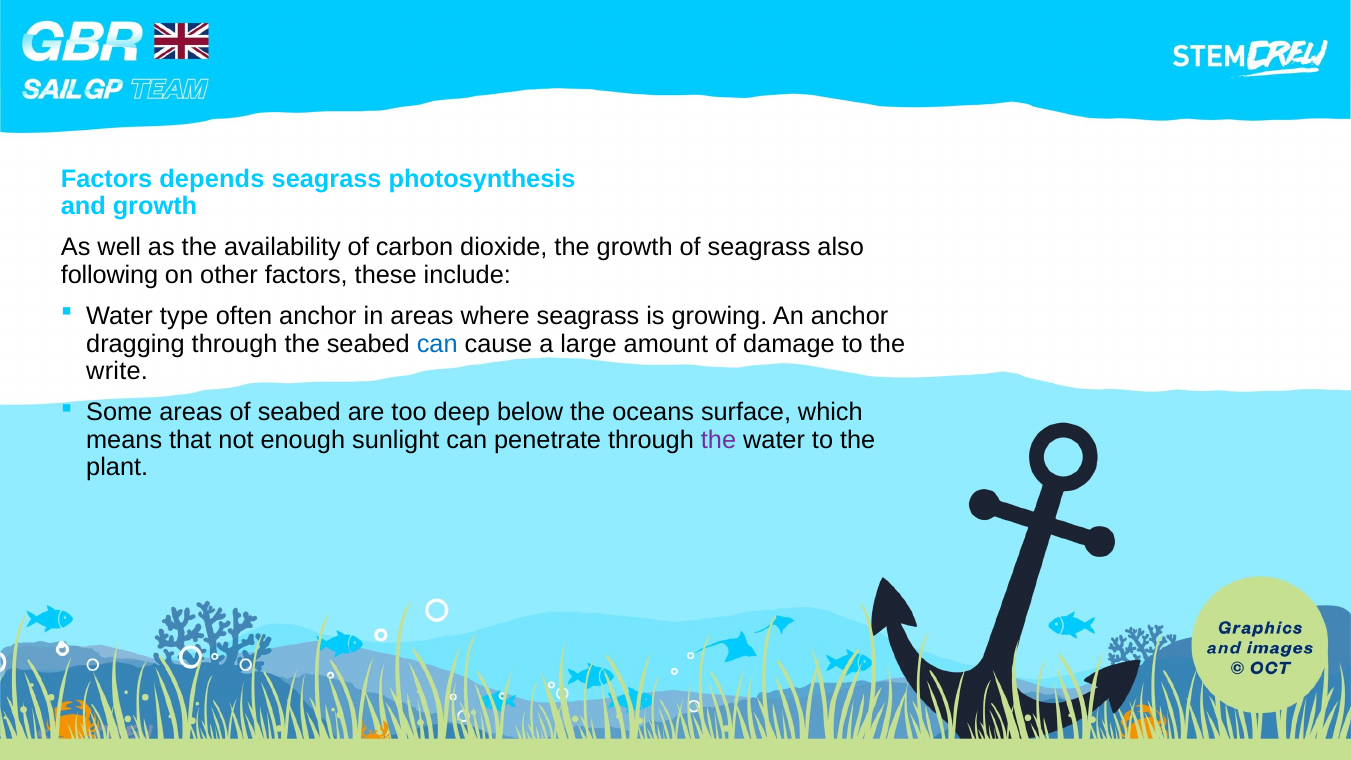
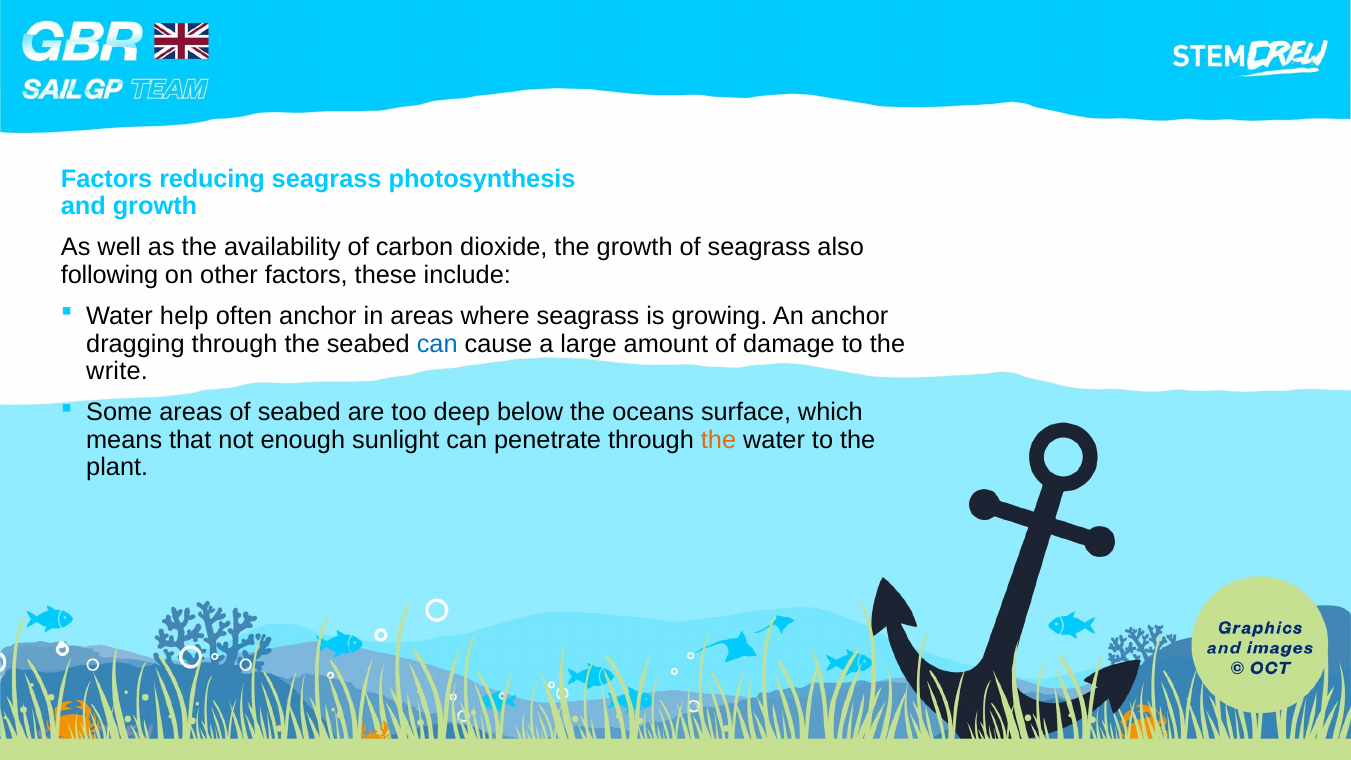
depends: depends -> reducing
type: type -> help
the at (719, 440) colour: purple -> orange
